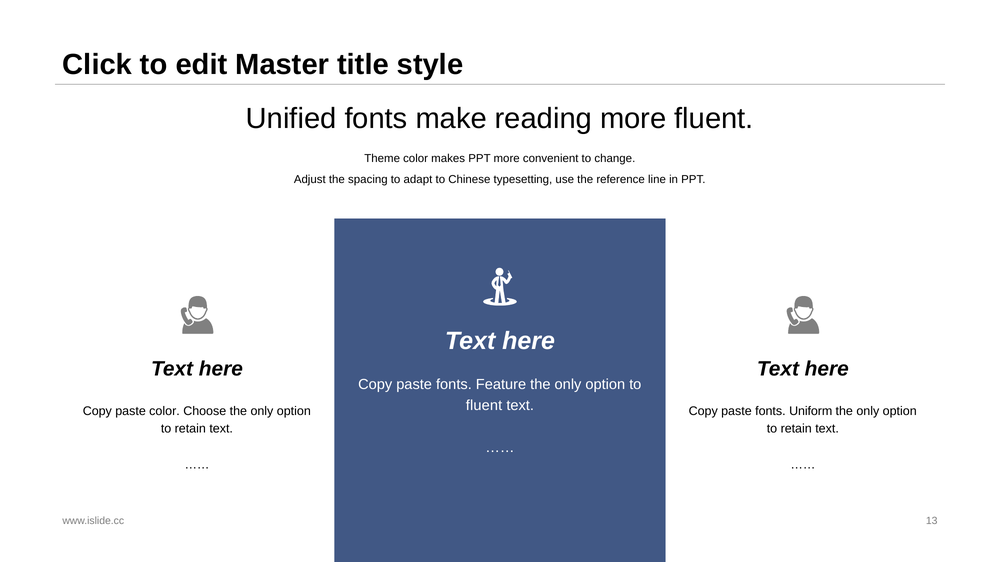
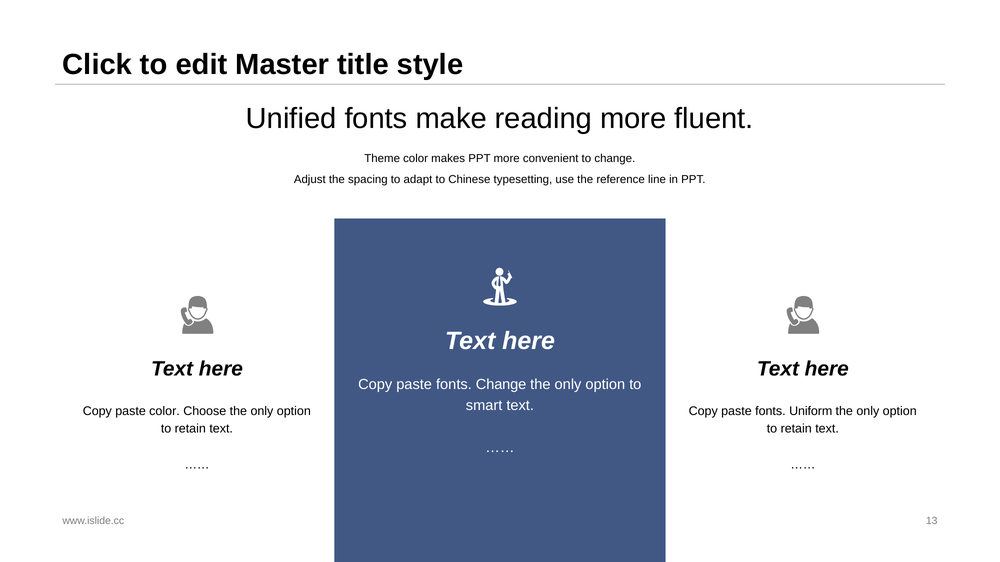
fonts Feature: Feature -> Change
fluent at (484, 406): fluent -> smart
